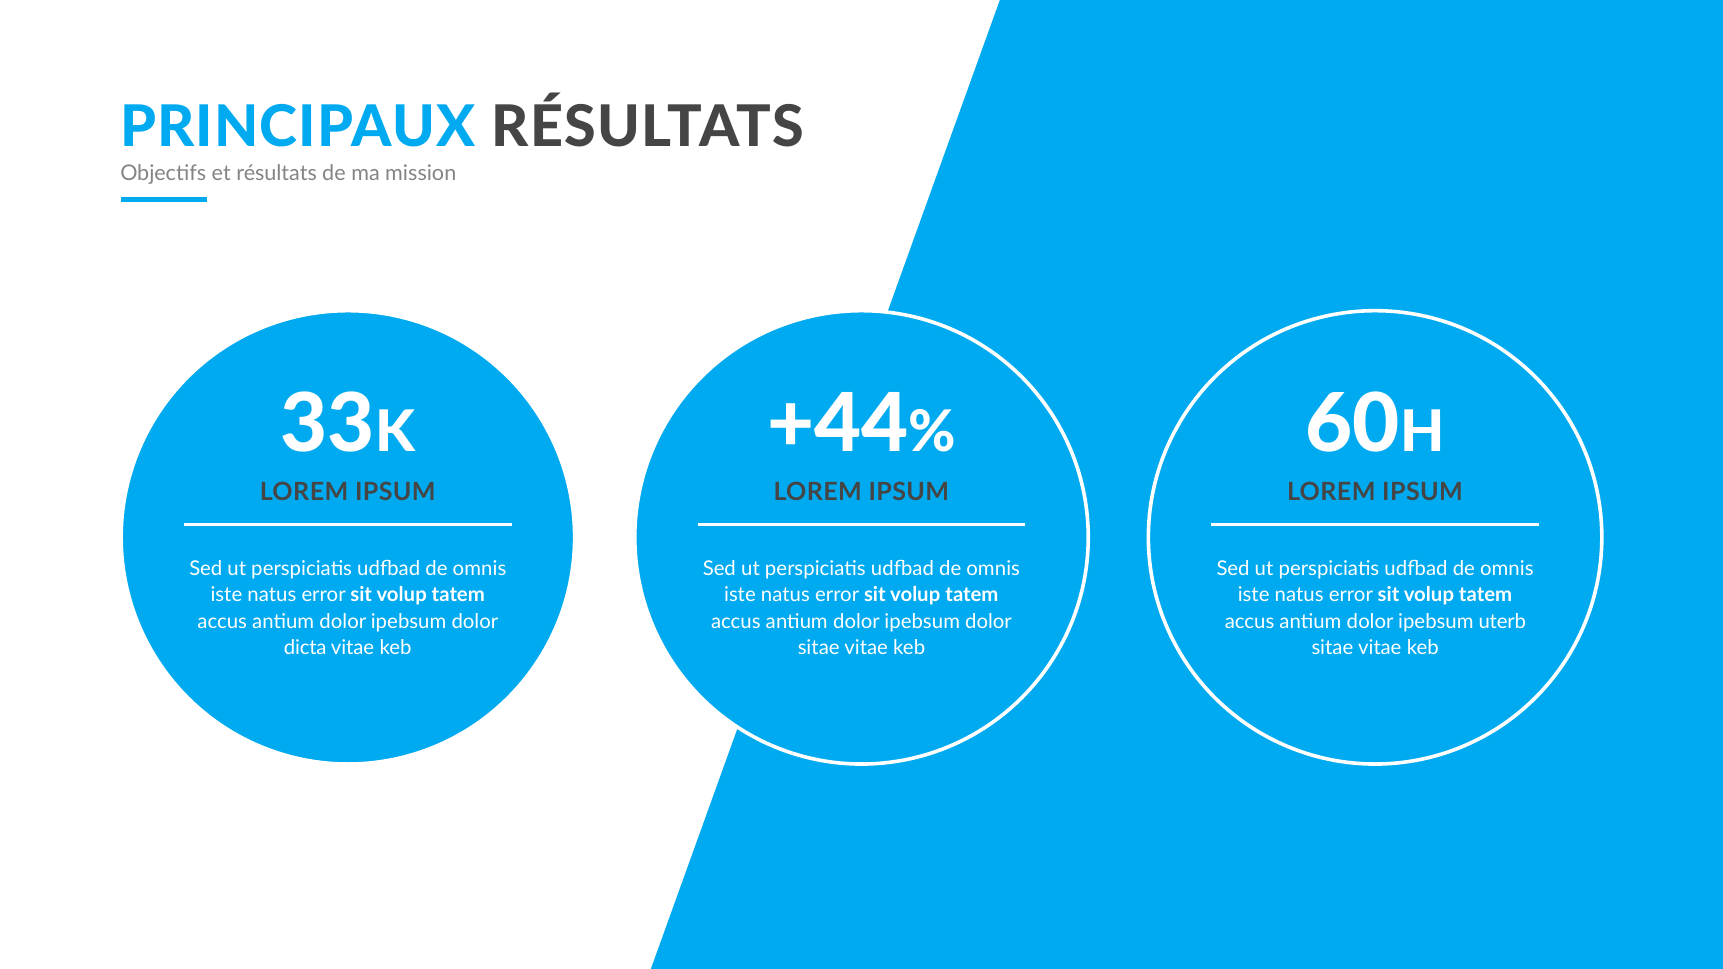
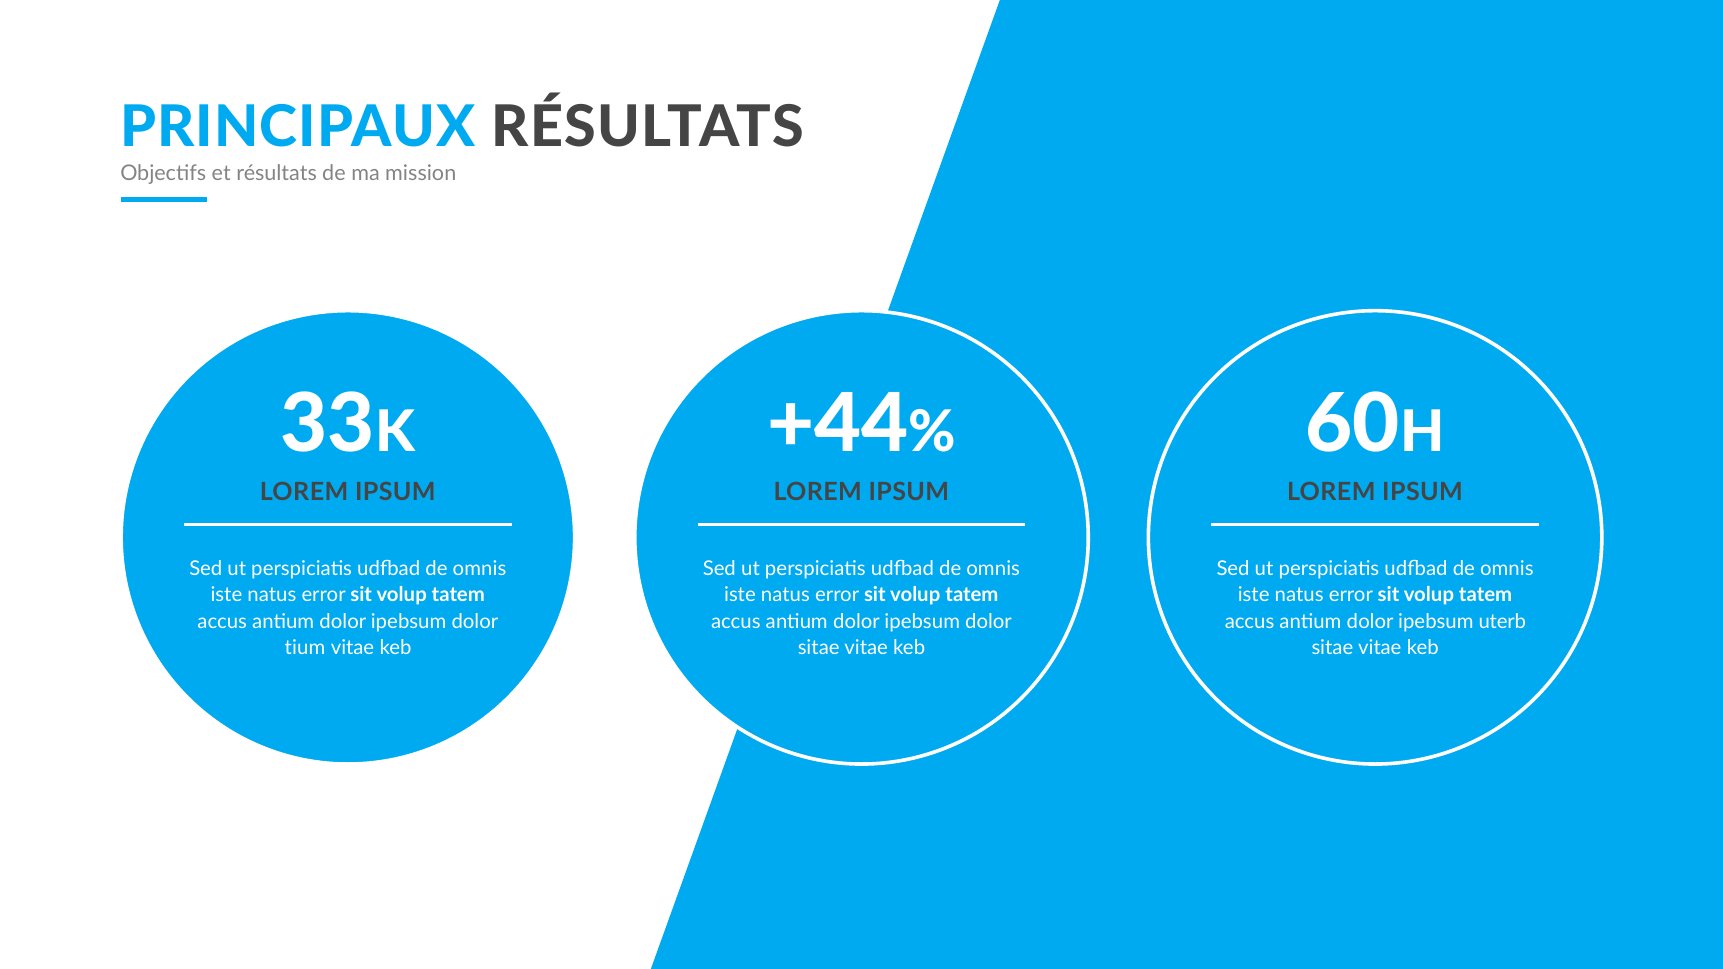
dicta: dicta -> tium
